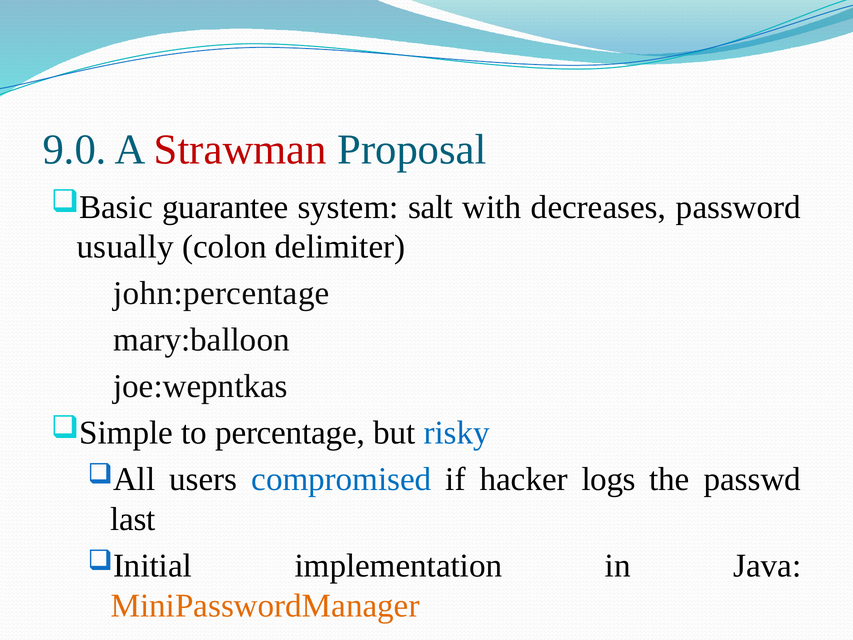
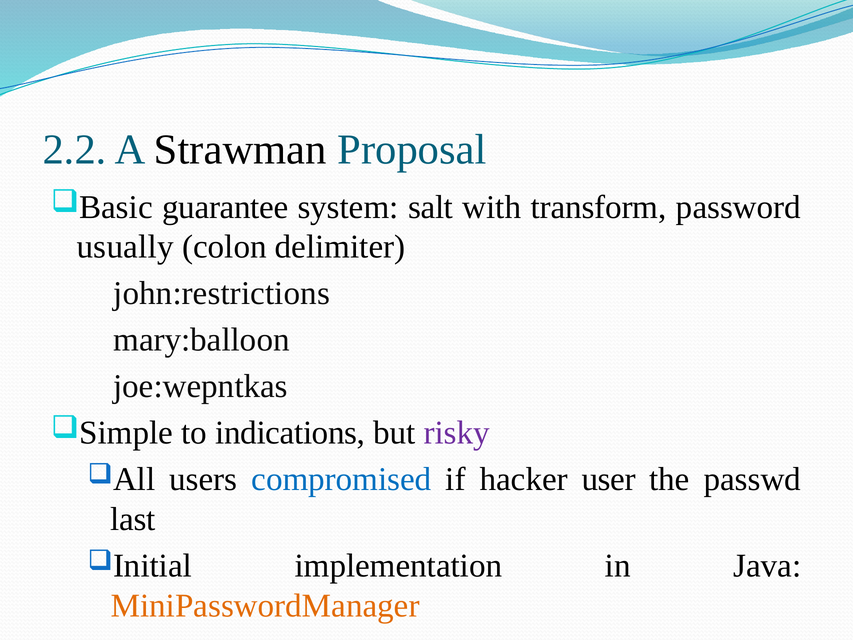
9.0: 9.0 -> 2.2
Strawman colour: red -> black
decreases: decreases -> transform
john:percentage: john:percentage -> john:restrictions
percentage: percentage -> indications
risky colour: blue -> purple
logs: logs -> user
